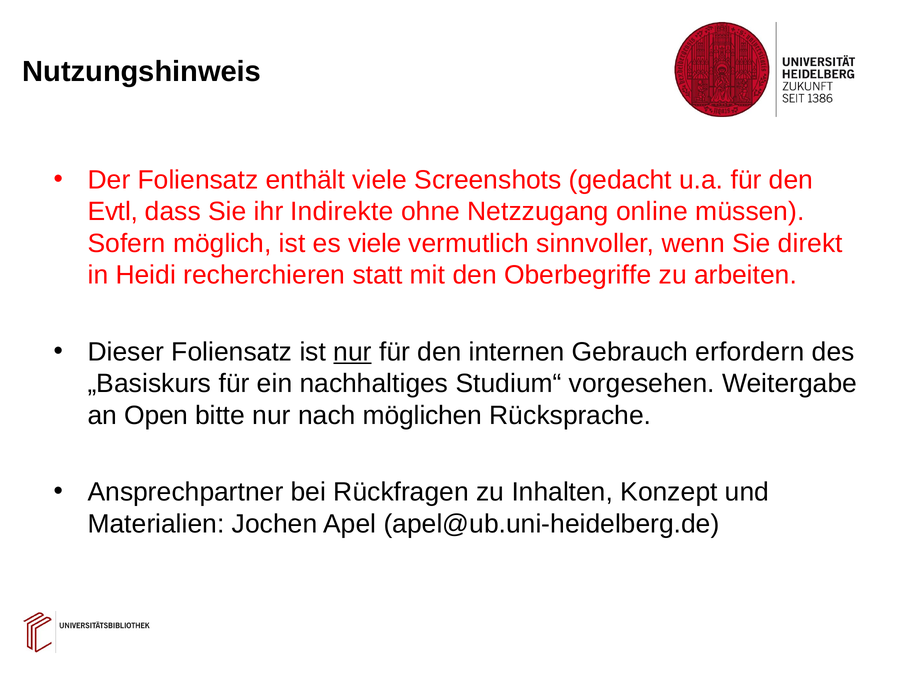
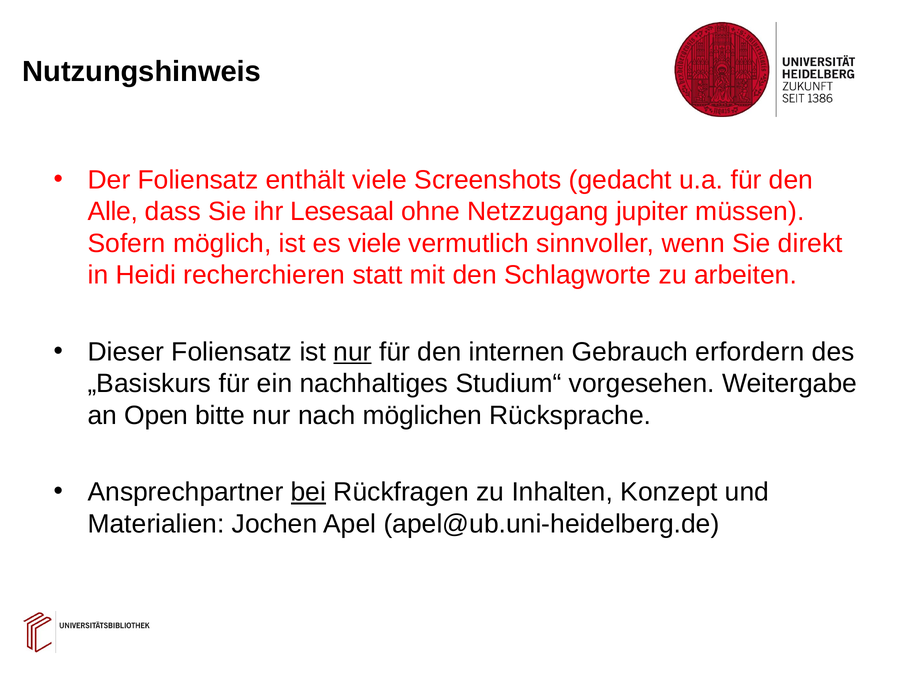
Evtl: Evtl -> Alle
Indirekte: Indirekte -> Lesesaal
online: online -> jupiter
Oberbegriffe: Oberbegriffe -> Schlagworte
bei underline: none -> present
